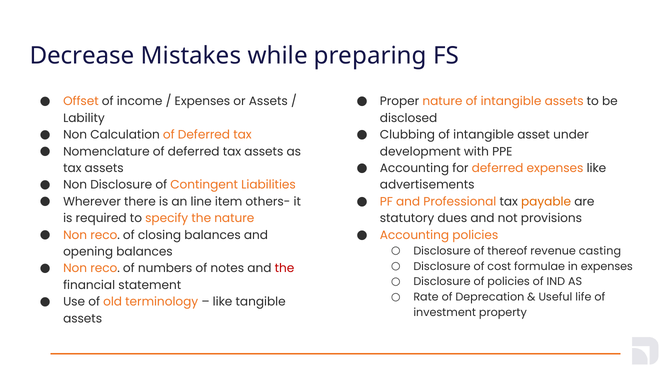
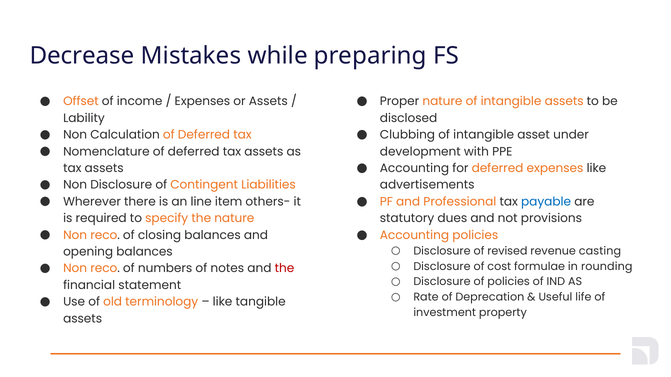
payable colour: orange -> blue
thereof: thereof -> revised
in expenses: expenses -> rounding
